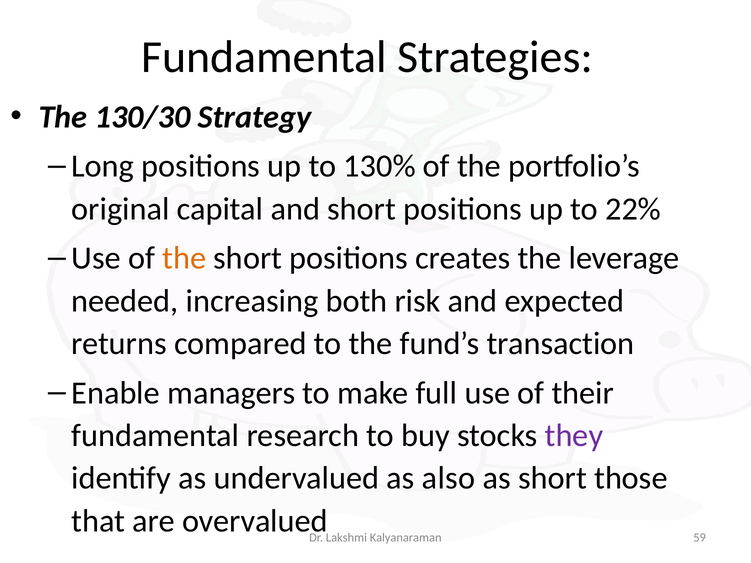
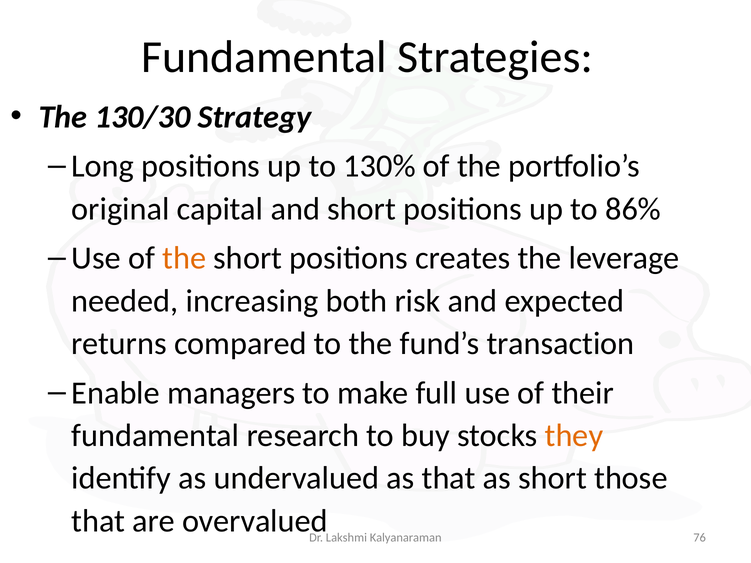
22%: 22% -> 86%
they colour: purple -> orange
as also: also -> that
59: 59 -> 76
